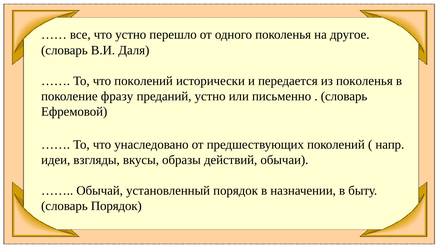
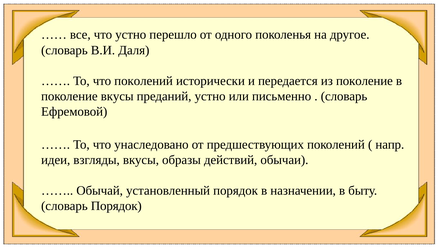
из поколенья: поколенья -> поколение
поколение фразу: фразу -> вкусы
